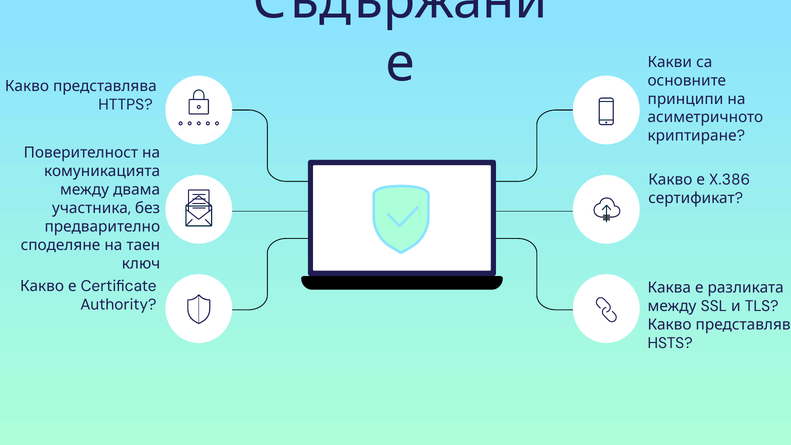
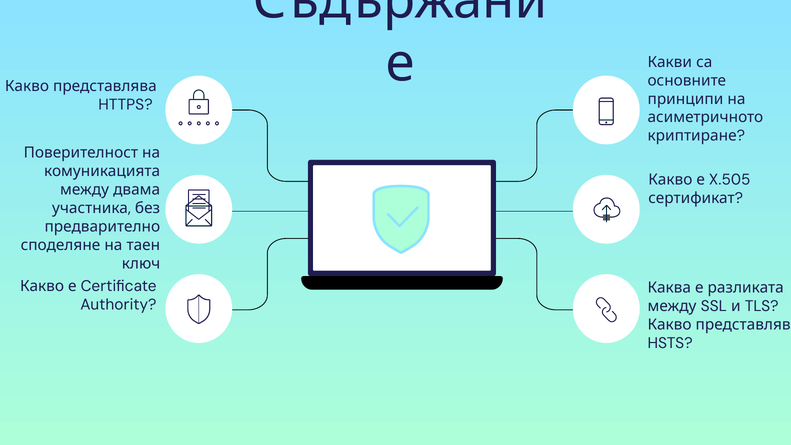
X.386: X.386 -> X.505
